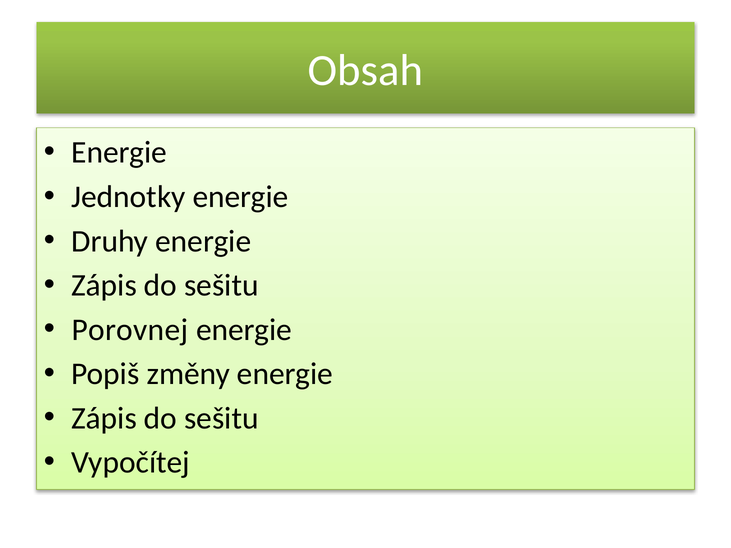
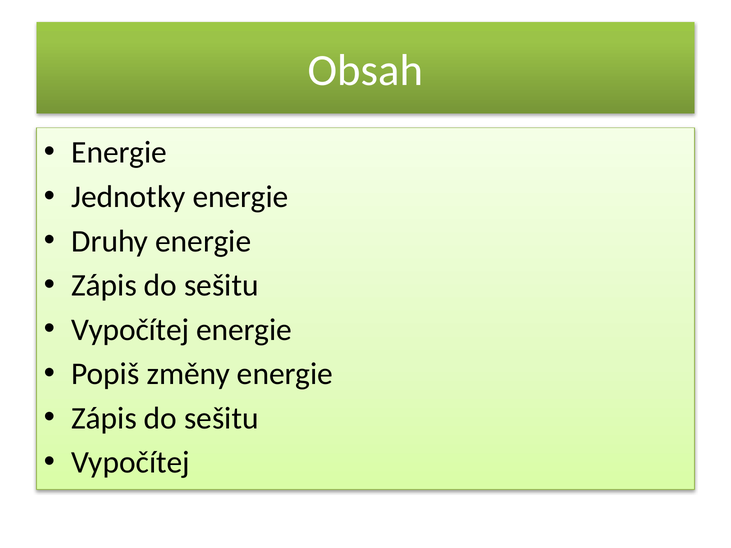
Porovnej at (130, 330): Porovnej -> Vypočítej
